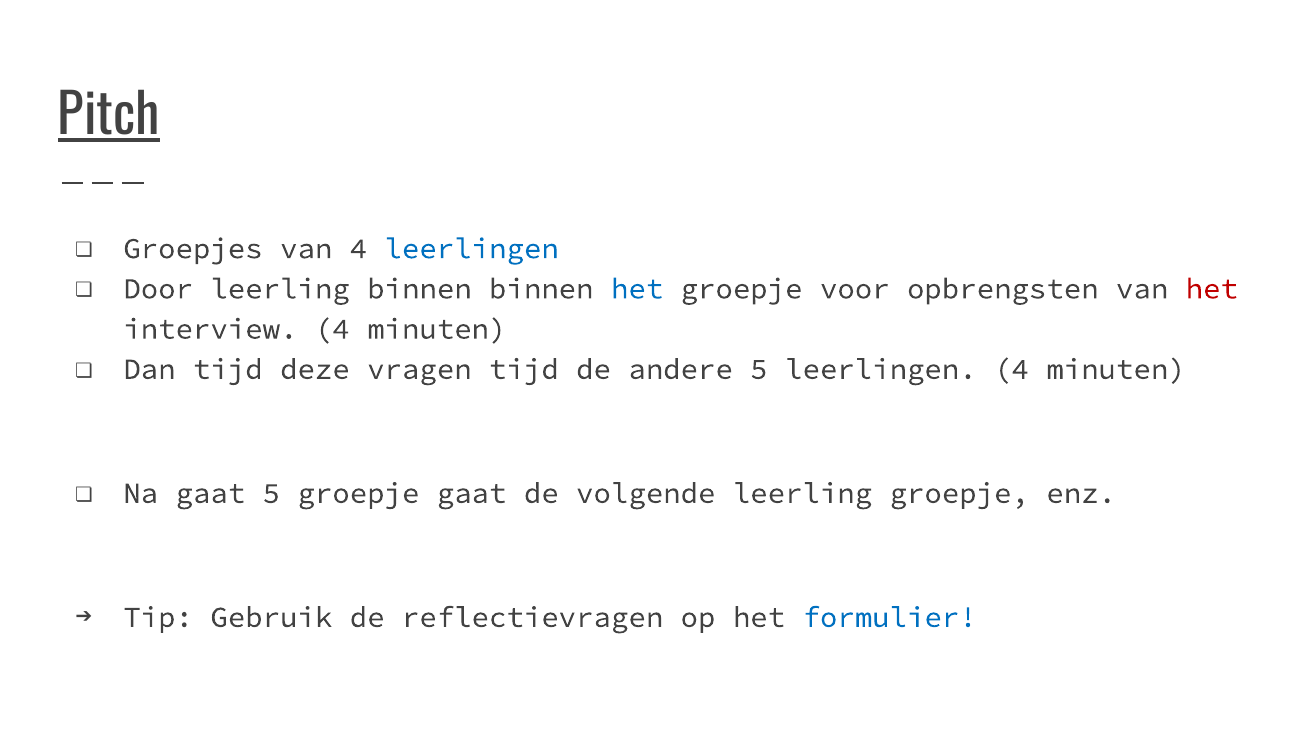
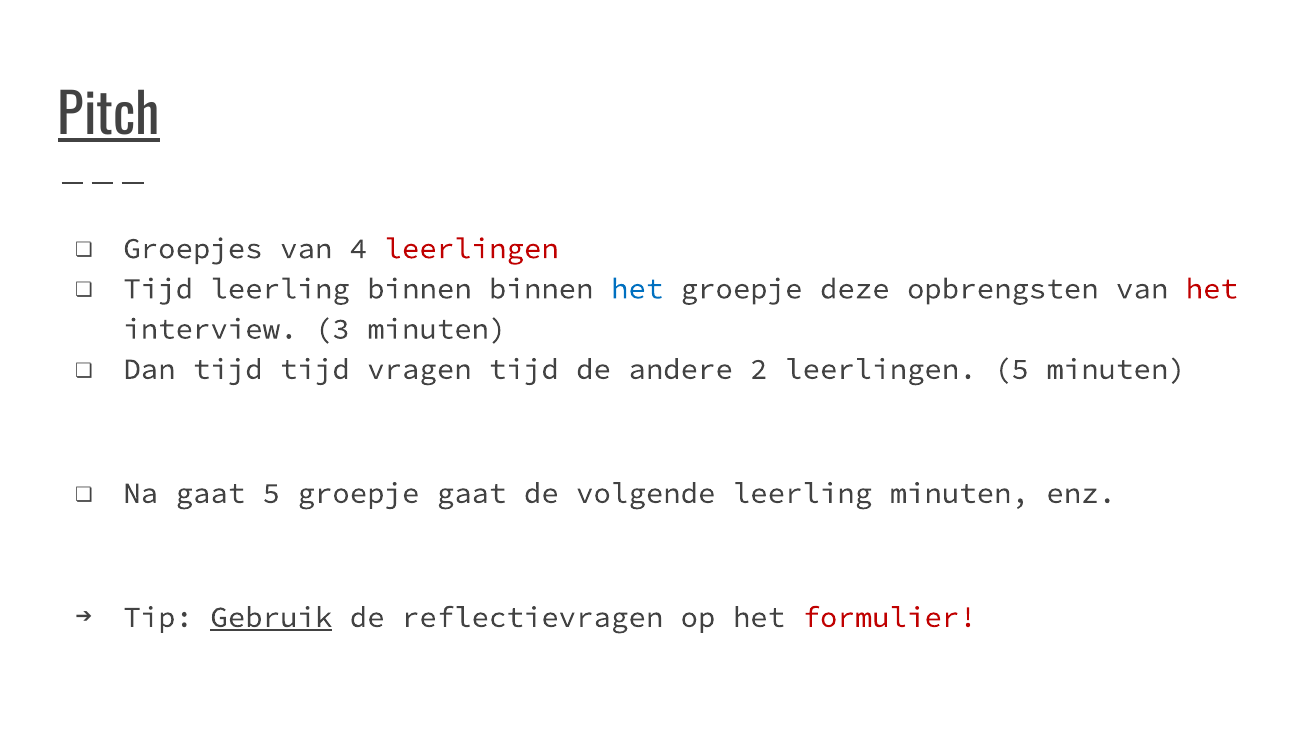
leerlingen at (472, 248) colour: blue -> red
Door at (158, 289): Door -> Tijd
voor: voor -> deze
interview 4: 4 -> 3
tijd deze: deze -> tijd
andere 5: 5 -> 2
leerlingen 4: 4 -> 5
leerling groepje: groepje -> minuten
Gebruik underline: none -> present
formulier colour: blue -> red
